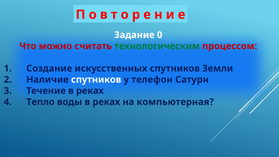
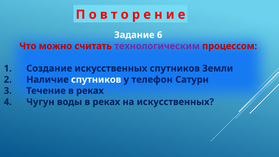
0: 0 -> 6
технологическим colour: green -> purple
Тепло: Тепло -> Чугун
на компьютерная: компьютерная -> искусственных
